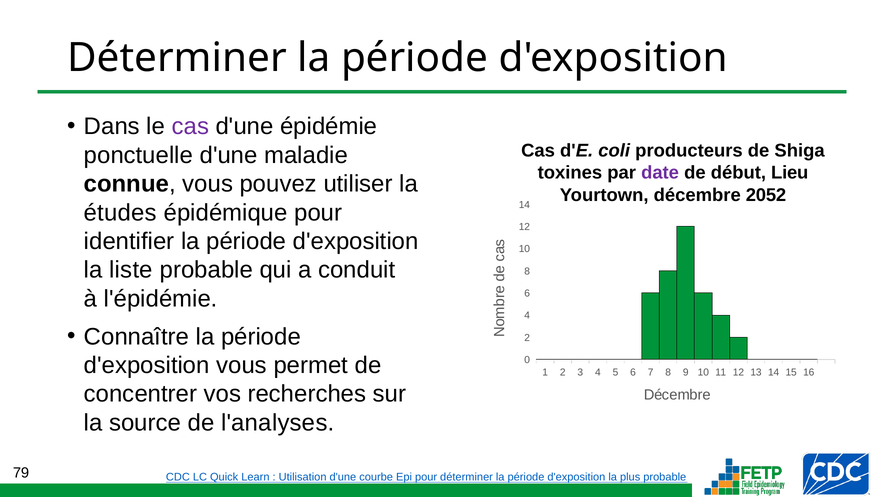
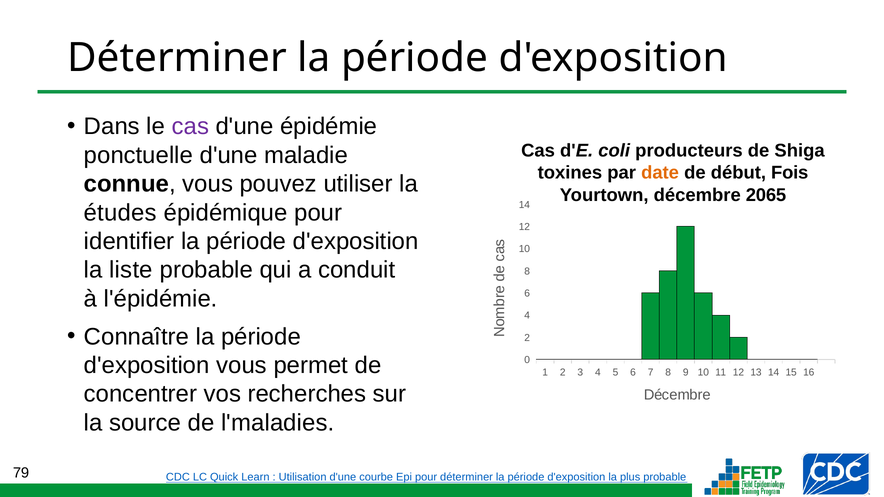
date colour: purple -> orange
Lieu: Lieu -> Fois
2052: 2052 -> 2065
l'analyses: l'analyses -> l'maladies
